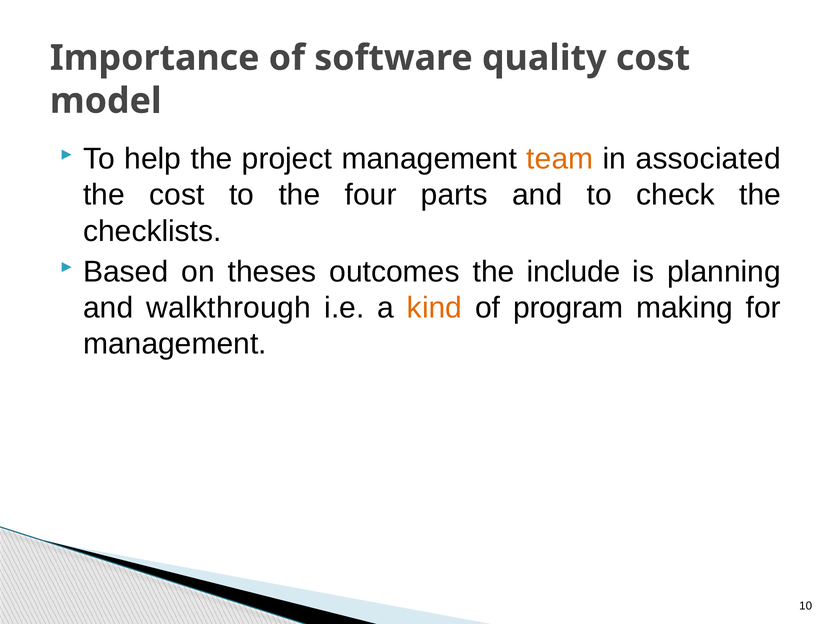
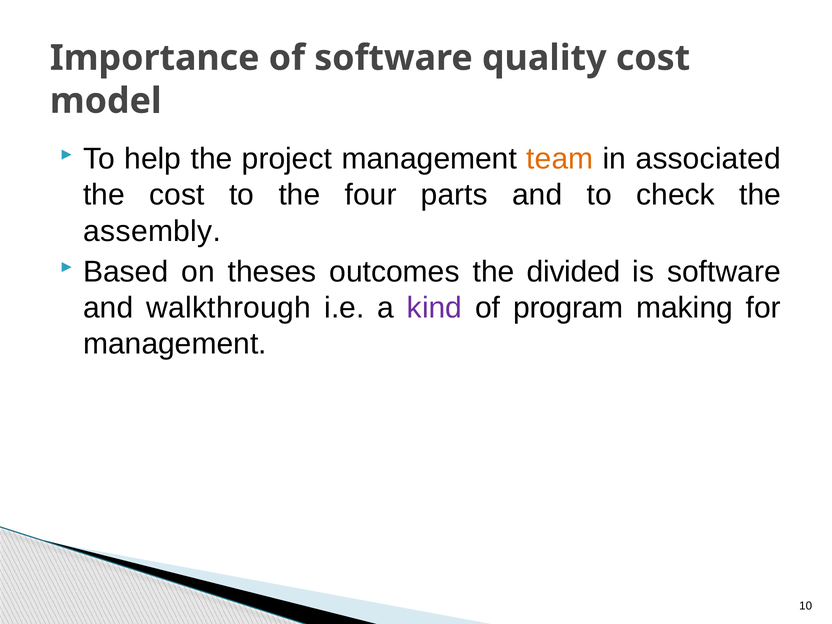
checklists: checklists -> assembly
include: include -> divided
is planning: planning -> software
kind colour: orange -> purple
